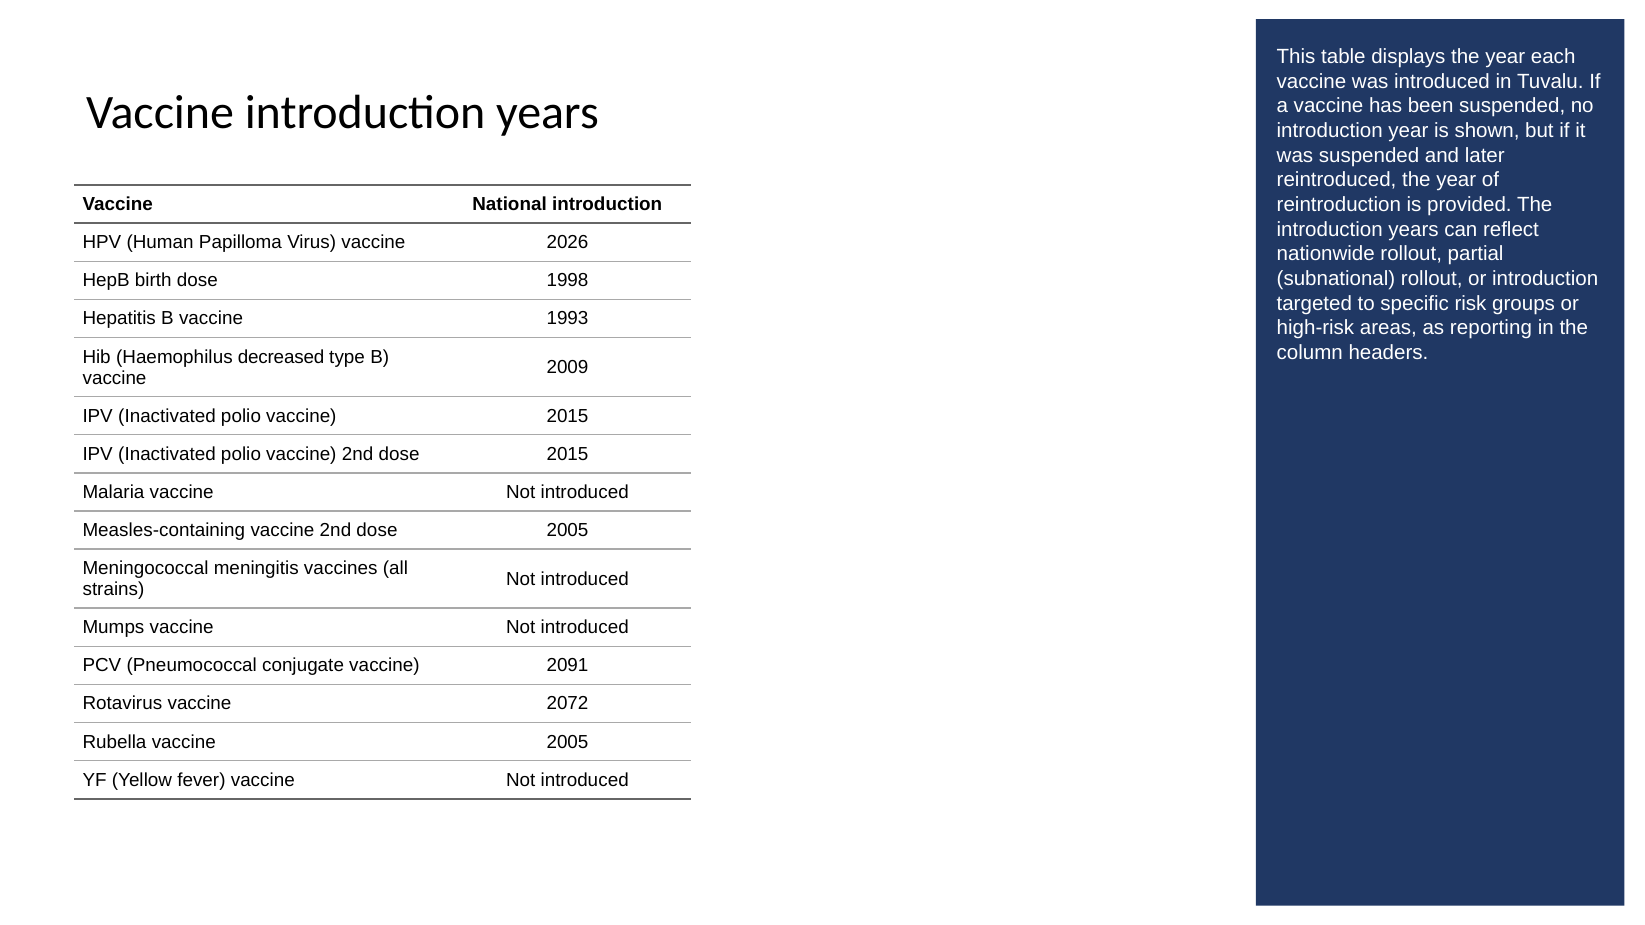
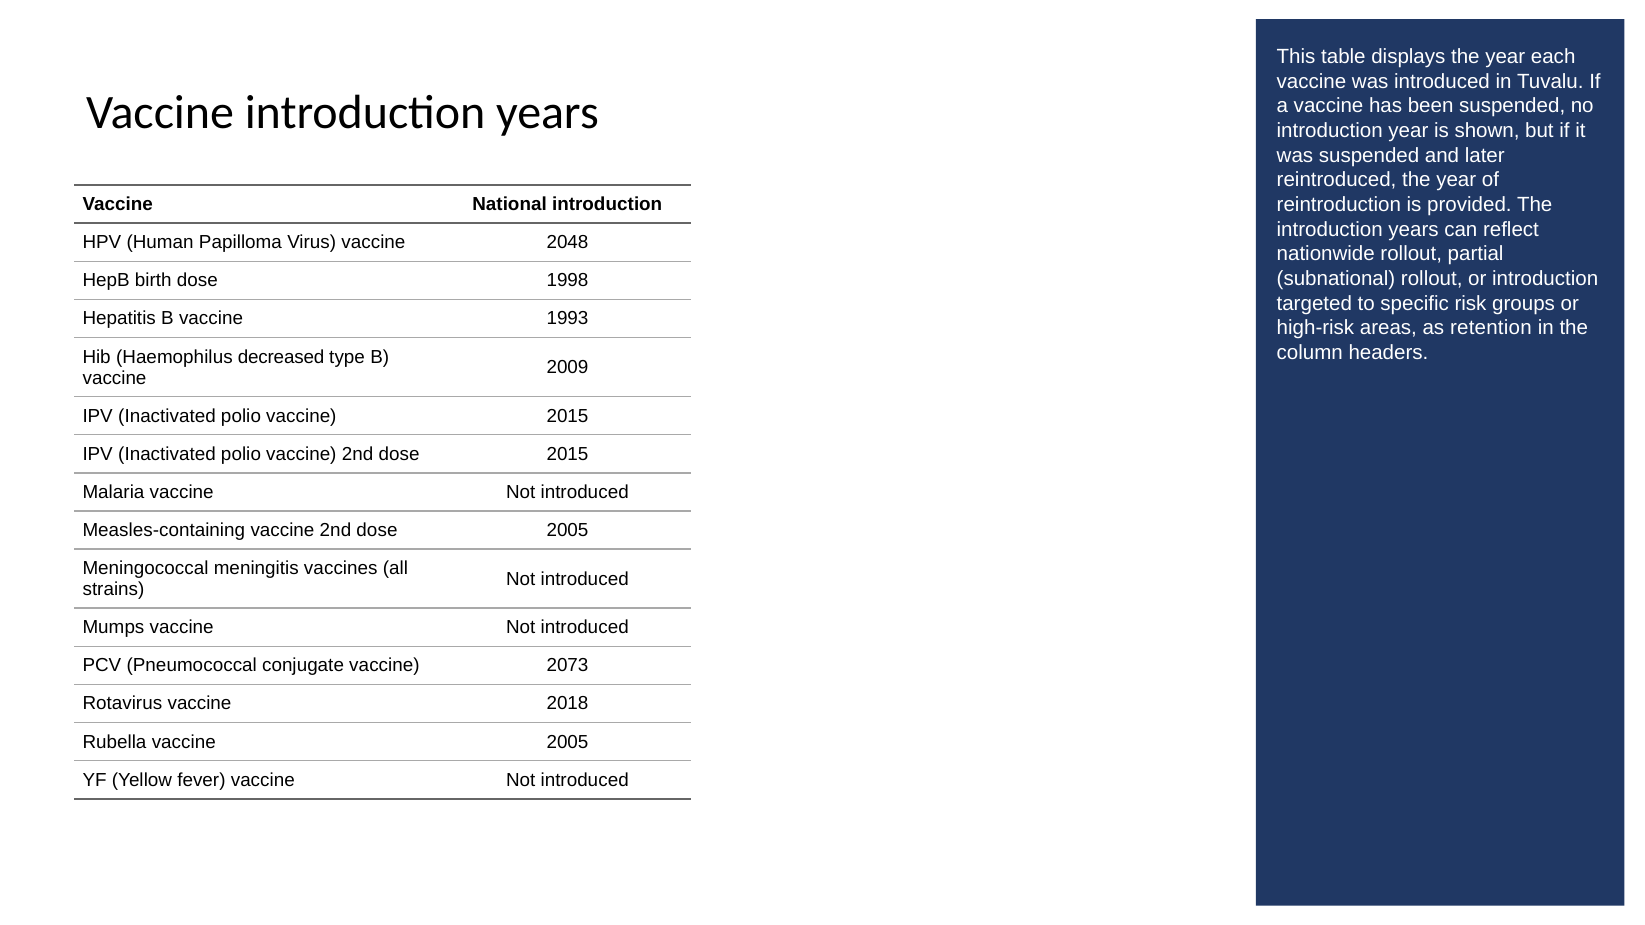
2026: 2026 -> 2048
reporting: reporting -> retention
2091: 2091 -> 2073
2072: 2072 -> 2018
